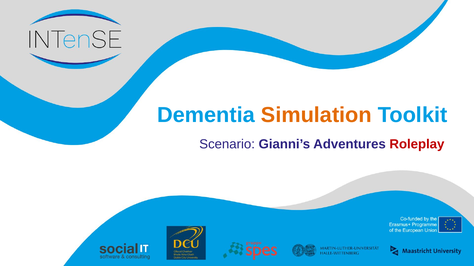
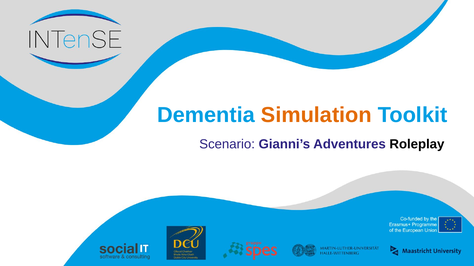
Roleplay colour: red -> black
